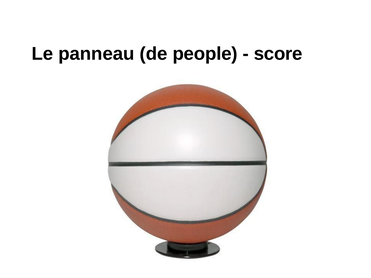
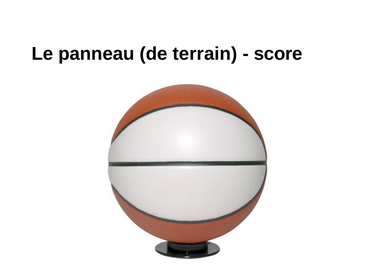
people: people -> terrain
